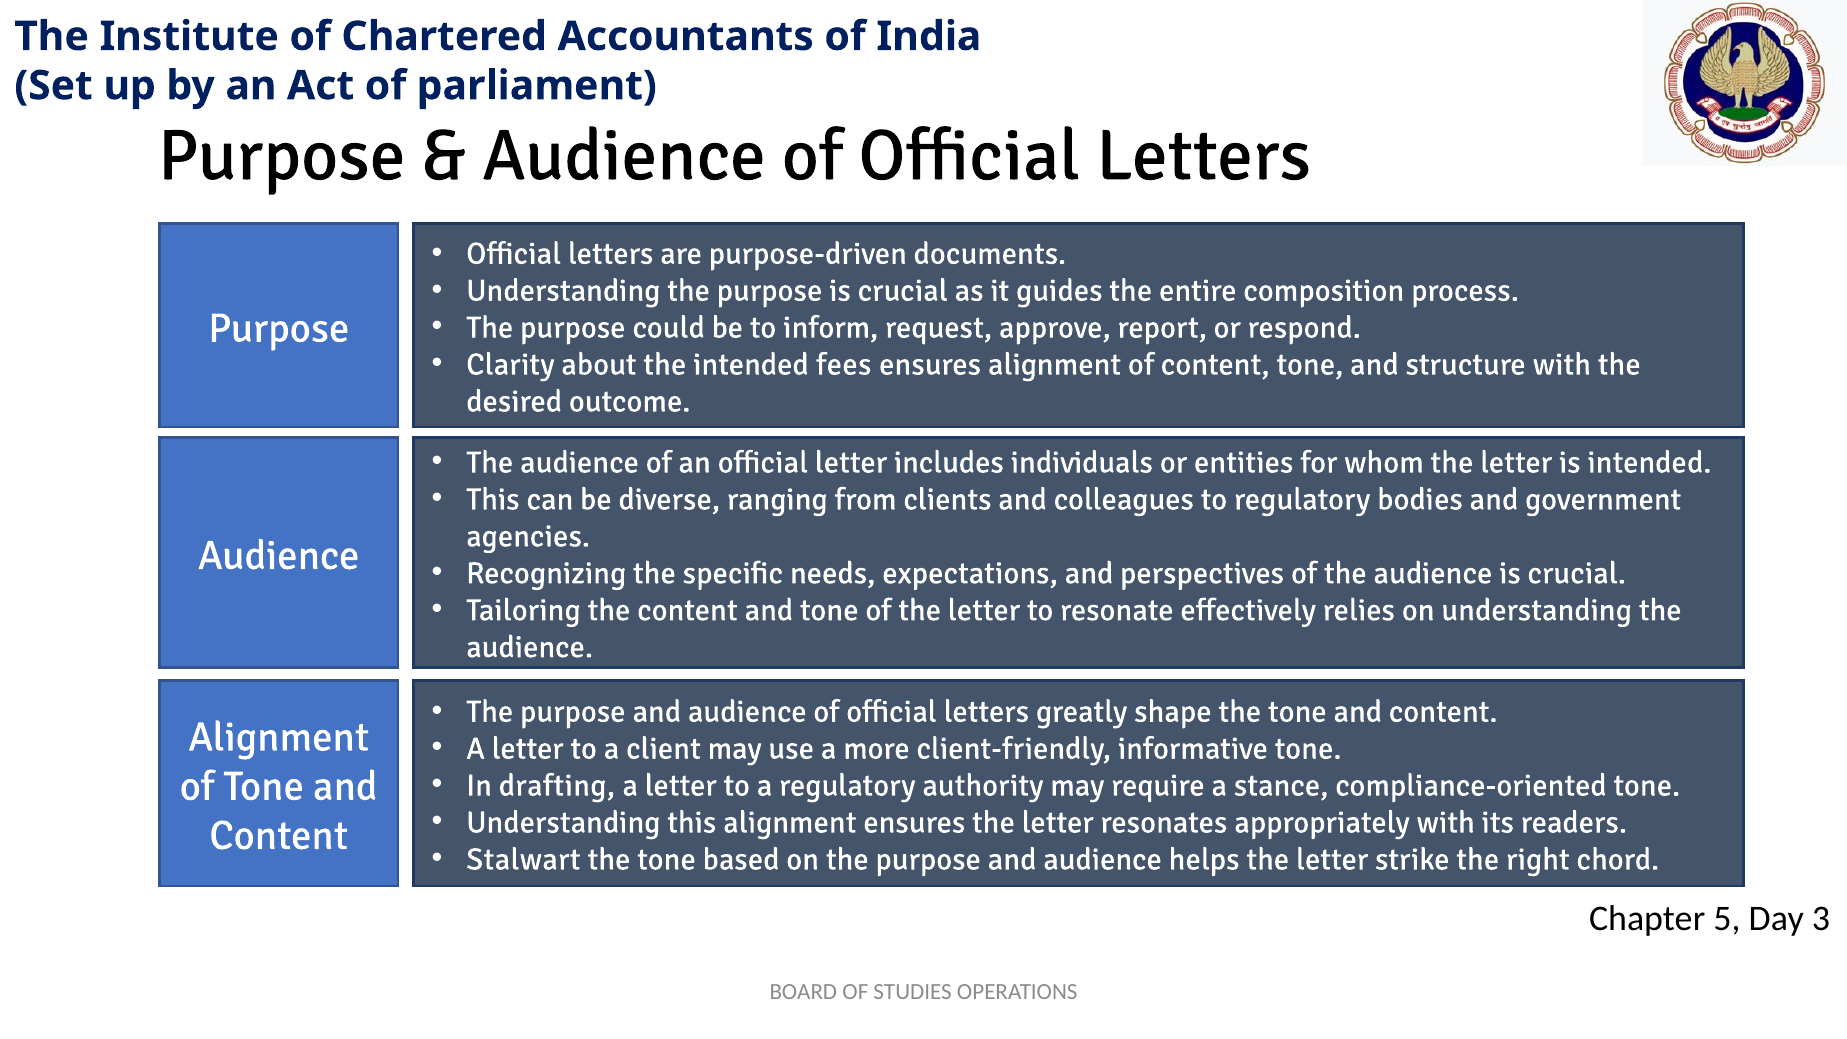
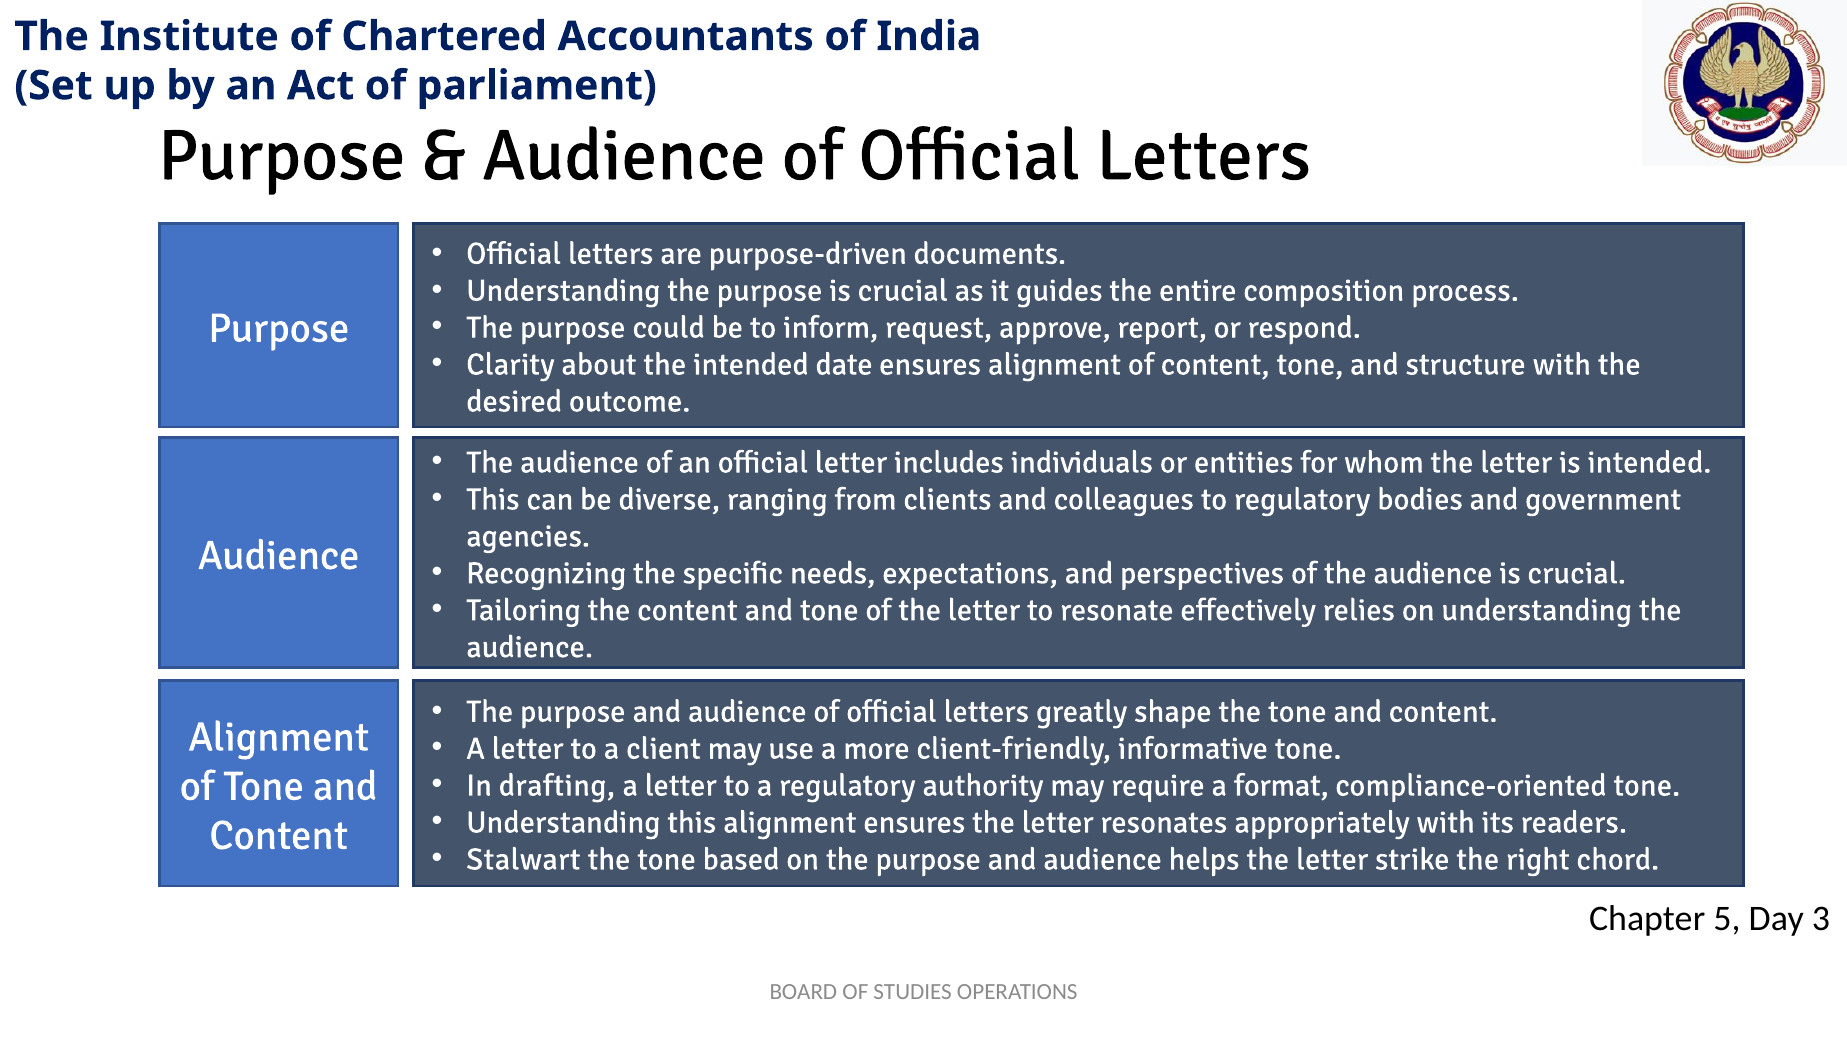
fees: fees -> date
stance: stance -> format
